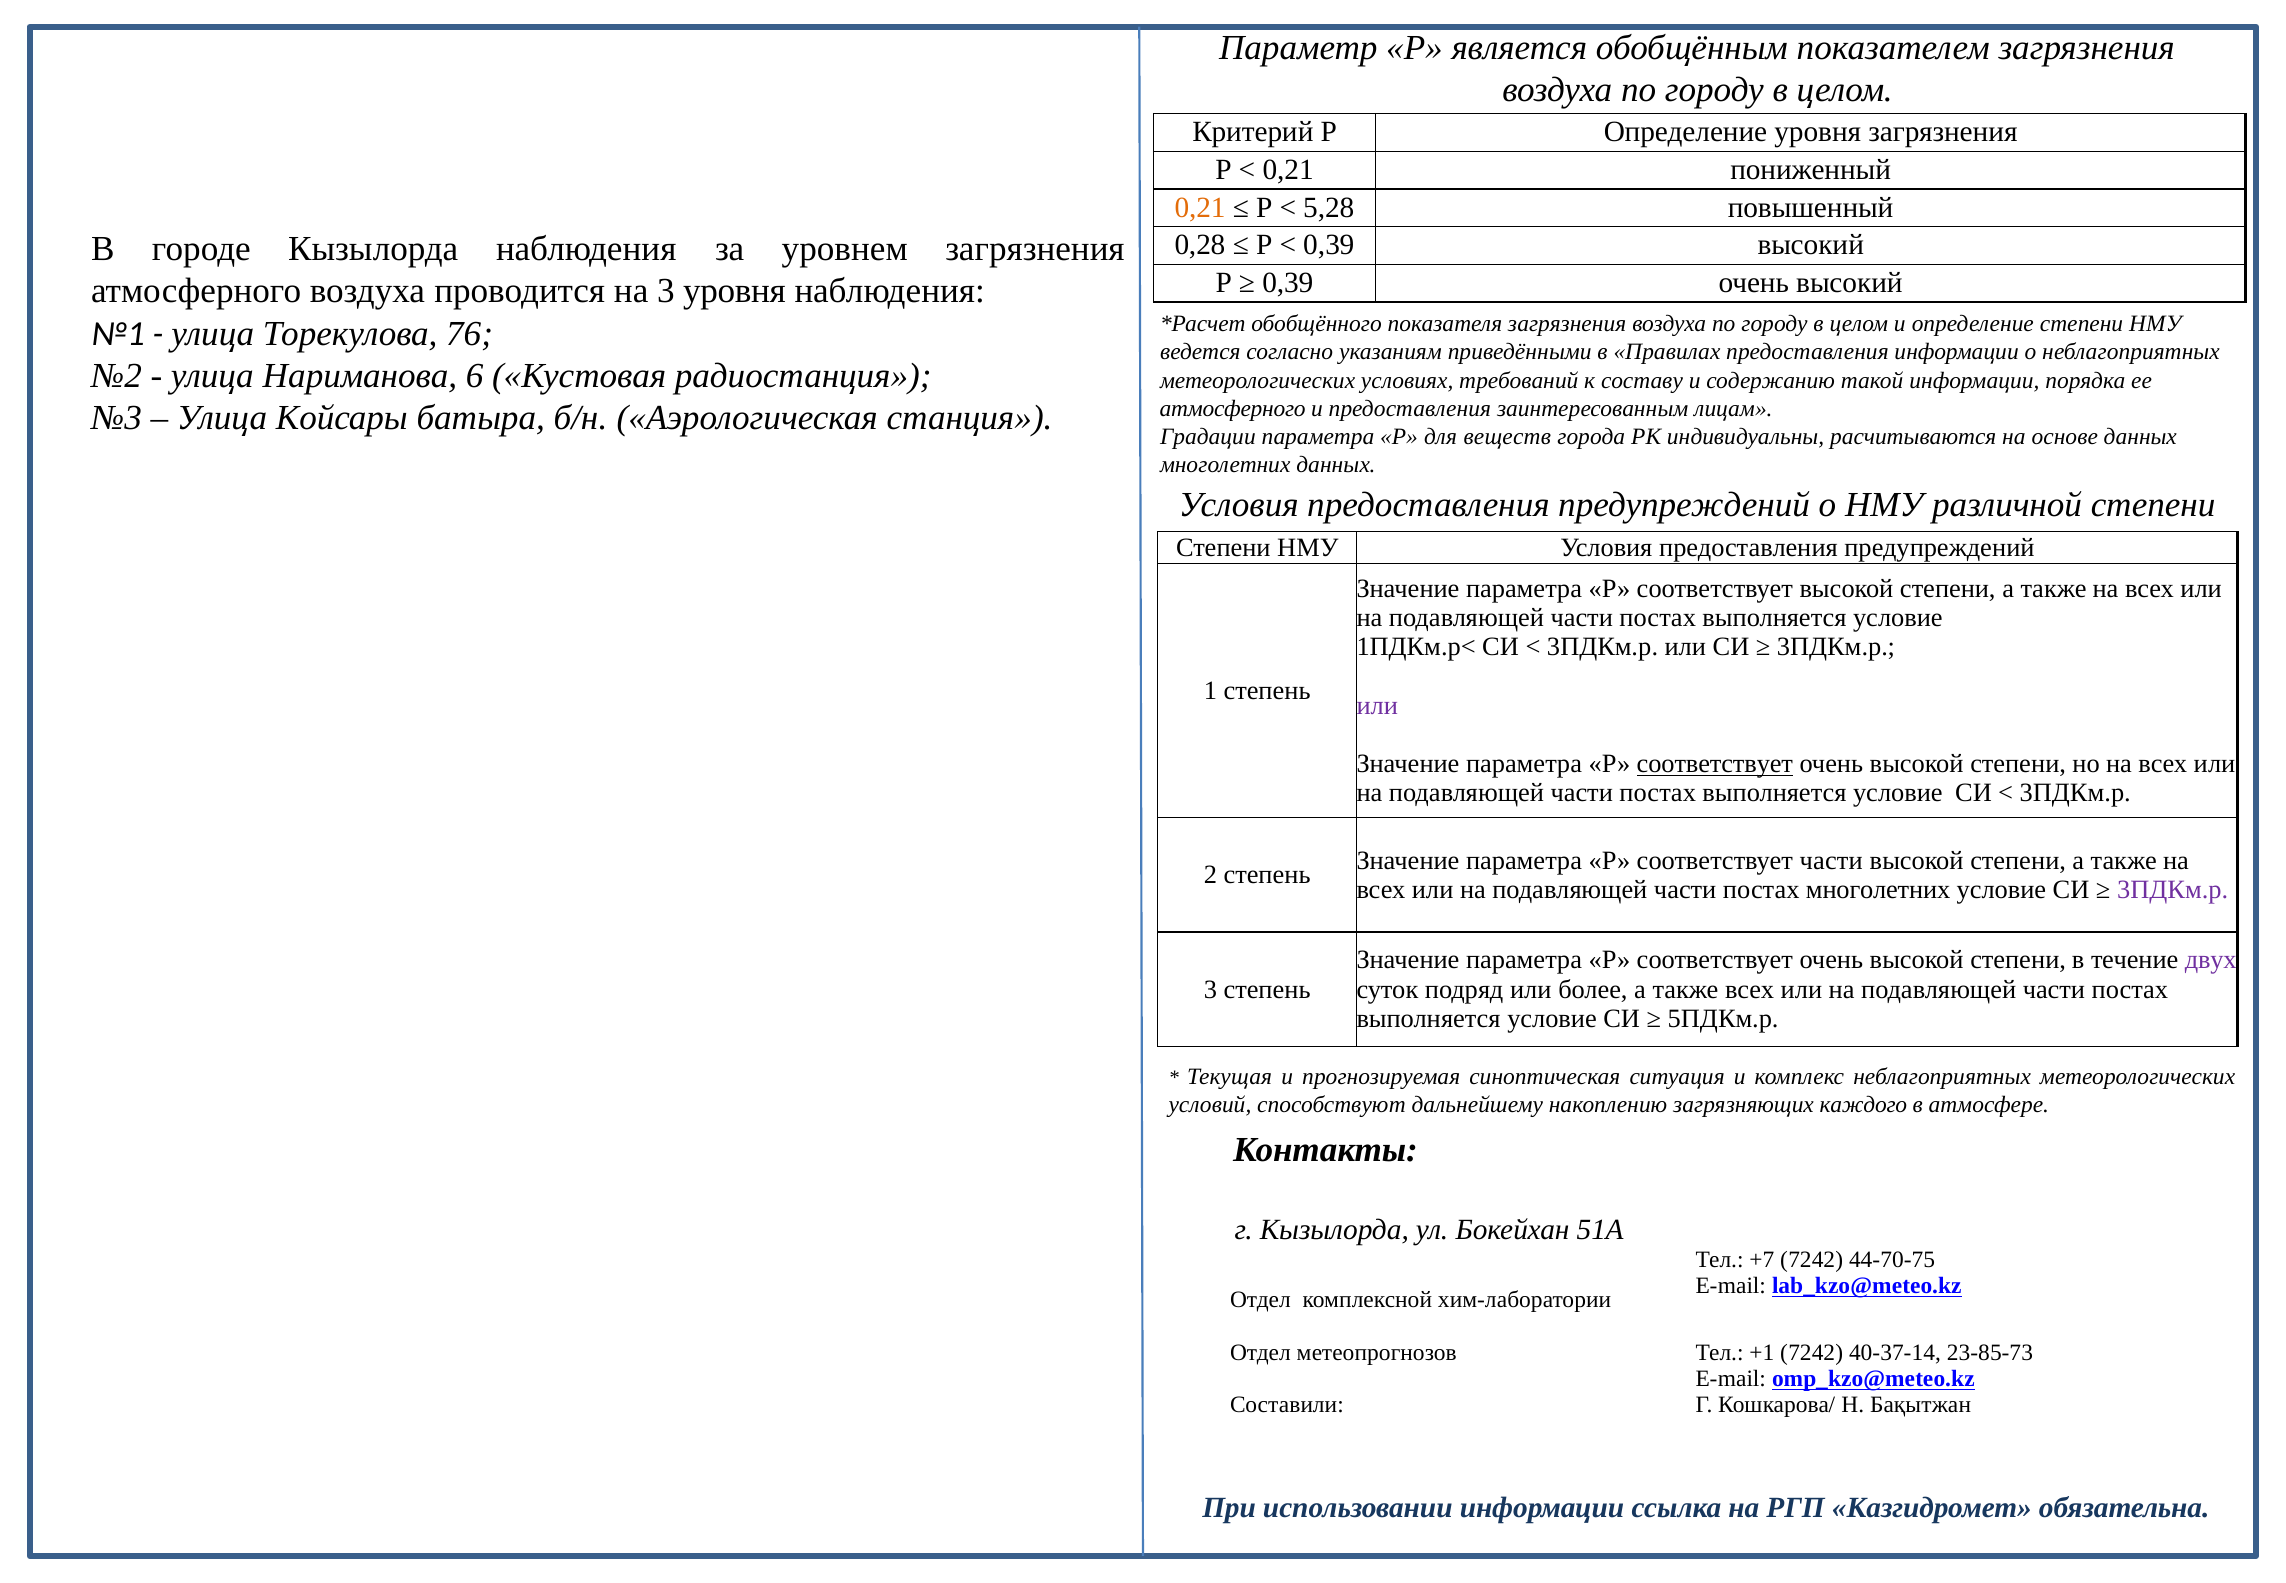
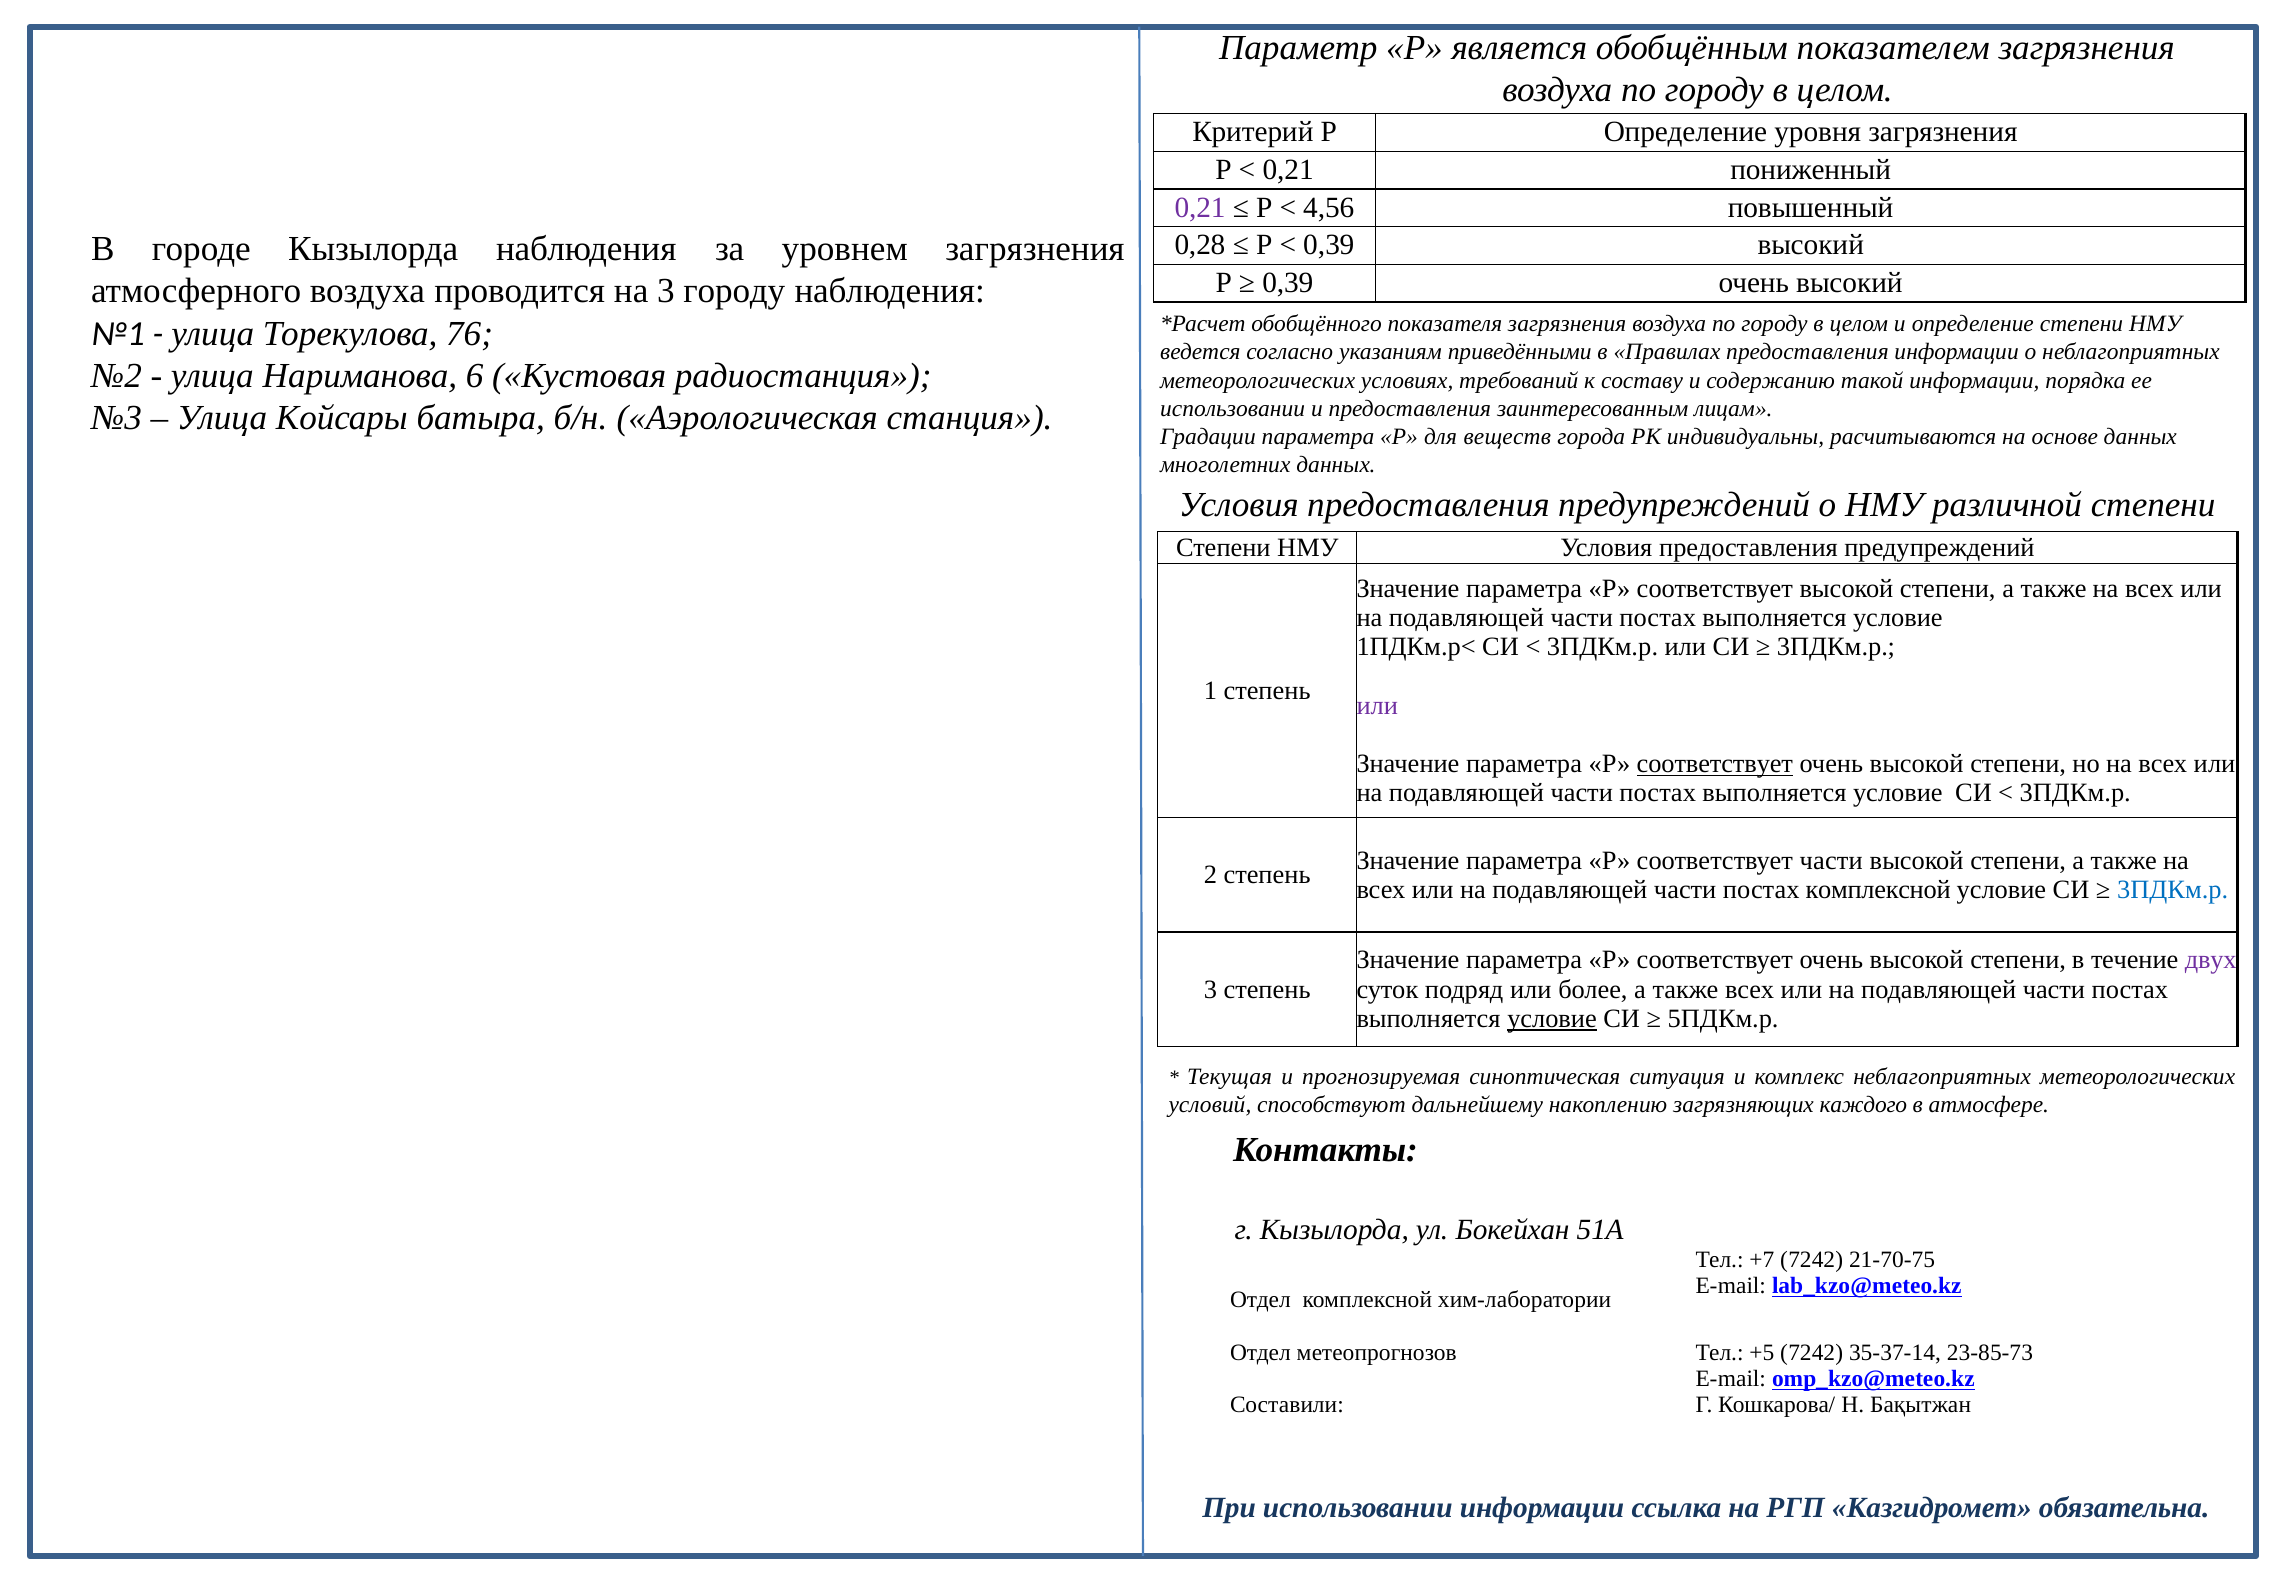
0,21 at (1200, 207) colour: orange -> purple
5,28: 5,28 -> 4,56
3 уровня: уровня -> городу
атмосферного at (1233, 408): атмосферного -> использовании
постах многолетних: многолетних -> комплексной
3ПДКм.р at (2173, 889) colour: purple -> blue
условие at (1552, 1018) underline: none -> present
44-70-75: 44-70-75 -> 21-70-75
+1: +1 -> +5
40-37-14: 40-37-14 -> 35-37-14
